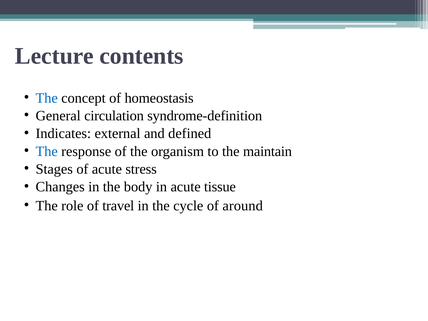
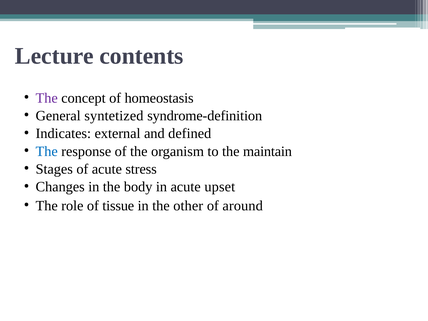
The at (47, 98) colour: blue -> purple
circulation: circulation -> syntetized
tissue: tissue -> upset
travel: travel -> tissue
cycle: cycle -> other
